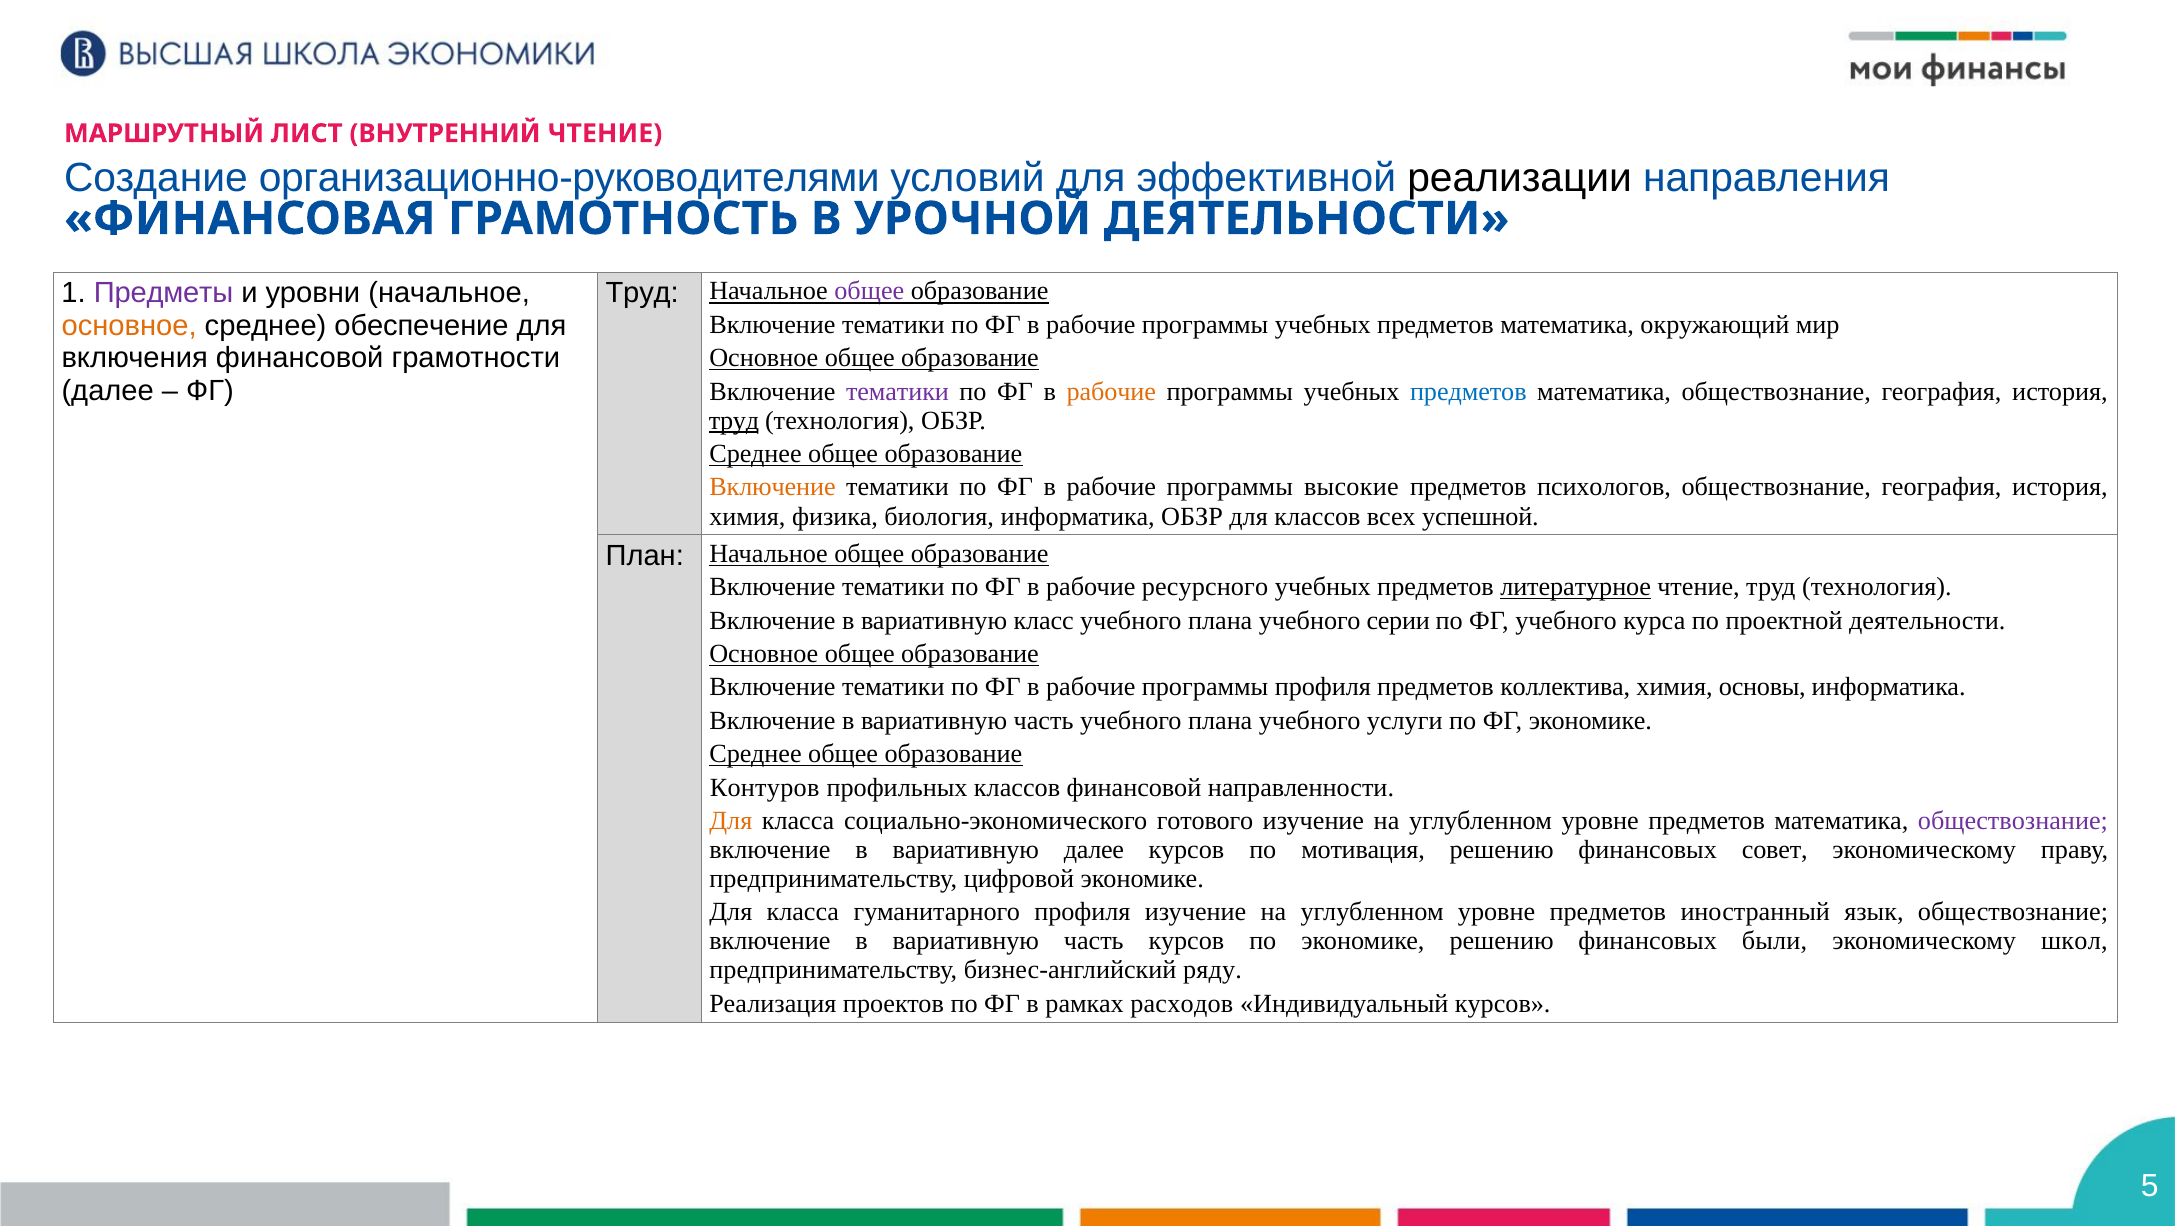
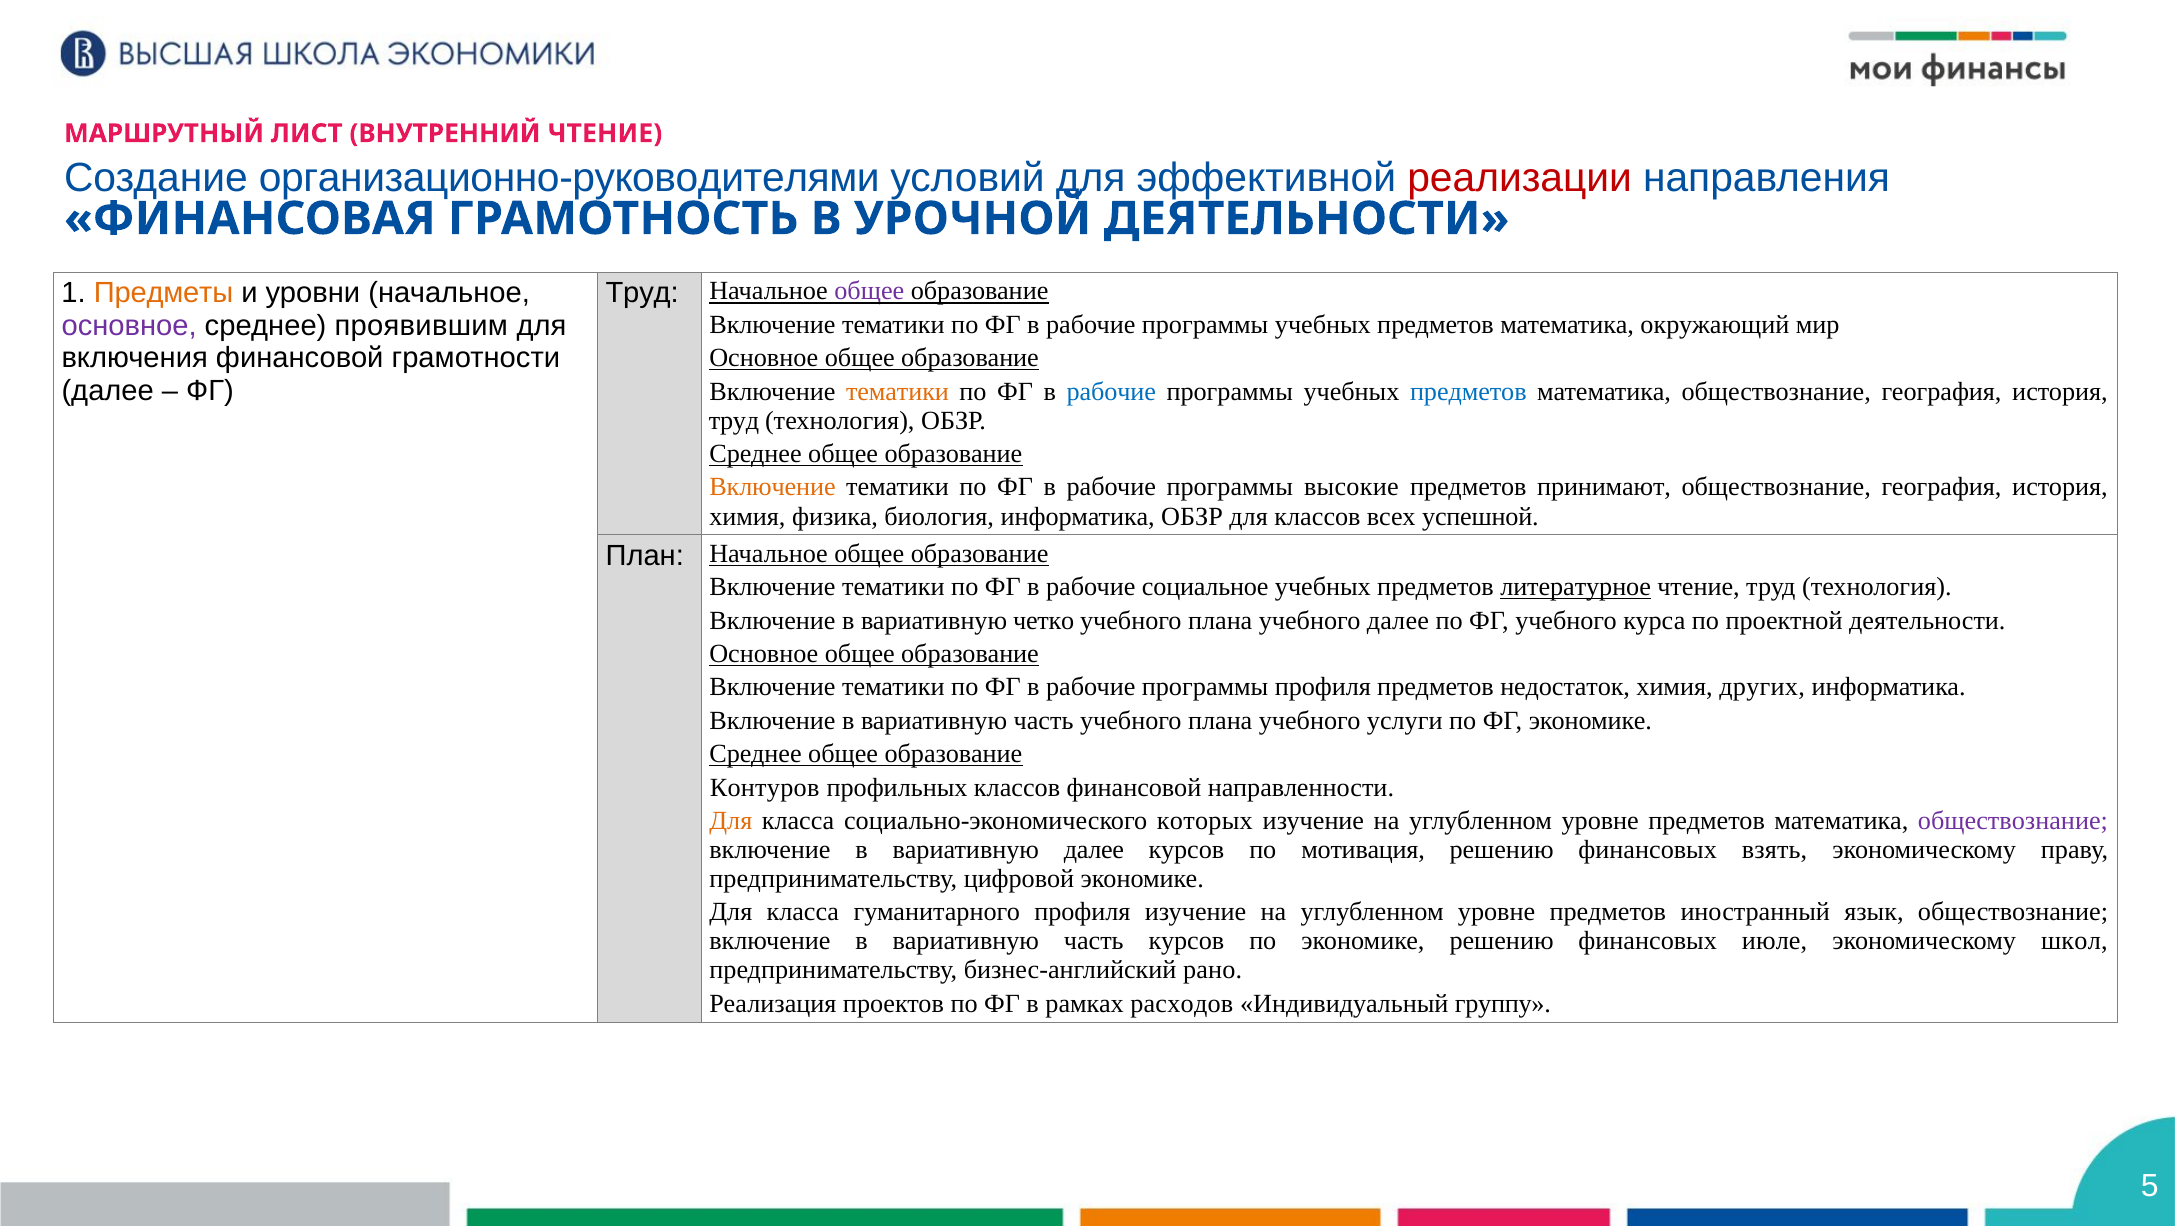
реализации colour: black -> red
Предметы colour: purple -> orange
основное at (129, 326) colour: orange -> purple
обеспечение: обеспечение -> проявившим
тематики at (898, 391) colour: purple -> orange
рабочие at (1111, 391) colour: orange -> blue
труд at (734, 420) underline: present -> none
психологов: психологов -> принимают
ресурсного: ресурсного -> социальное
класс: класс -> четко
учебного серии: серии -> далее
коллектива: коллектива -> недостаток
основы: основы -> других
готового: готового -> которых
совет: совет -> взять
были: были -> июле
ряду: ряду -> рано
Индивидуальный курсов: курсов -> группу
